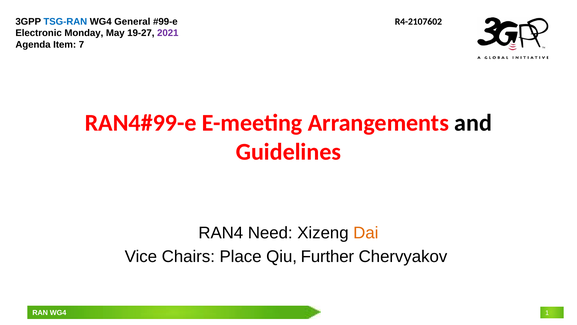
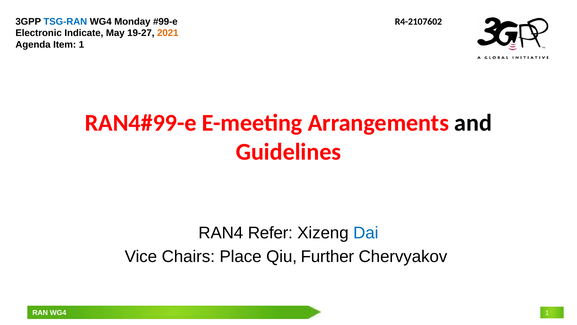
General: General -> Monday
Monday: Monday -> Indicate
2021 colour: purple -> orange
Item 7: 7 -> 1
Need: Need -> Refer
Dai colour: orange -> blue
